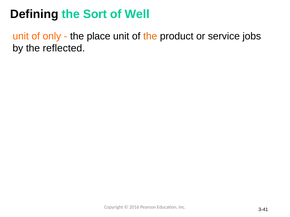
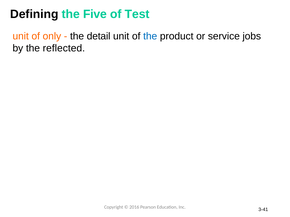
Sort: Sort -> Five
Well: Well -> Test
place: place -> detail
the at (150, 36) colour: orange -> blue
